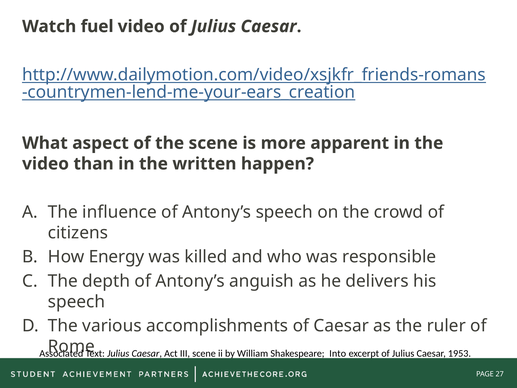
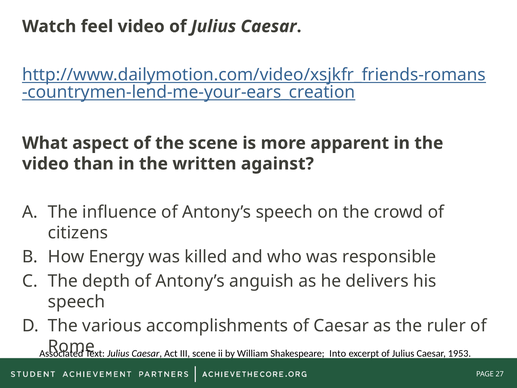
fuel: fuel -> feel
happen: happen -> against
